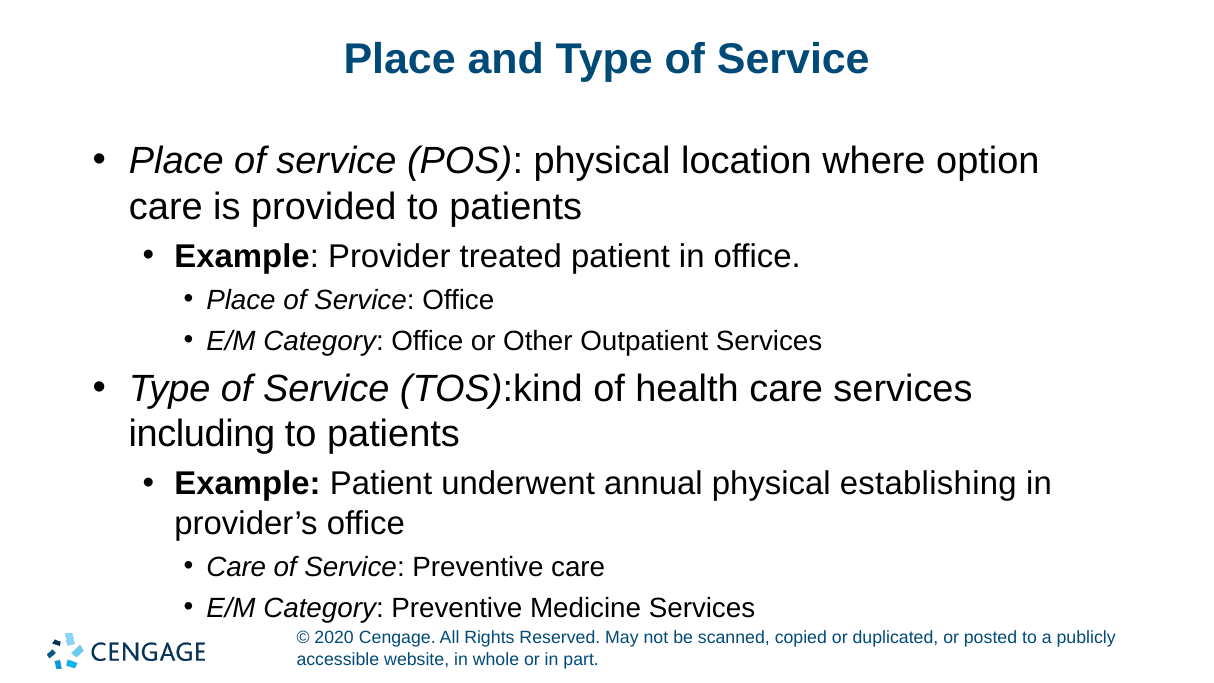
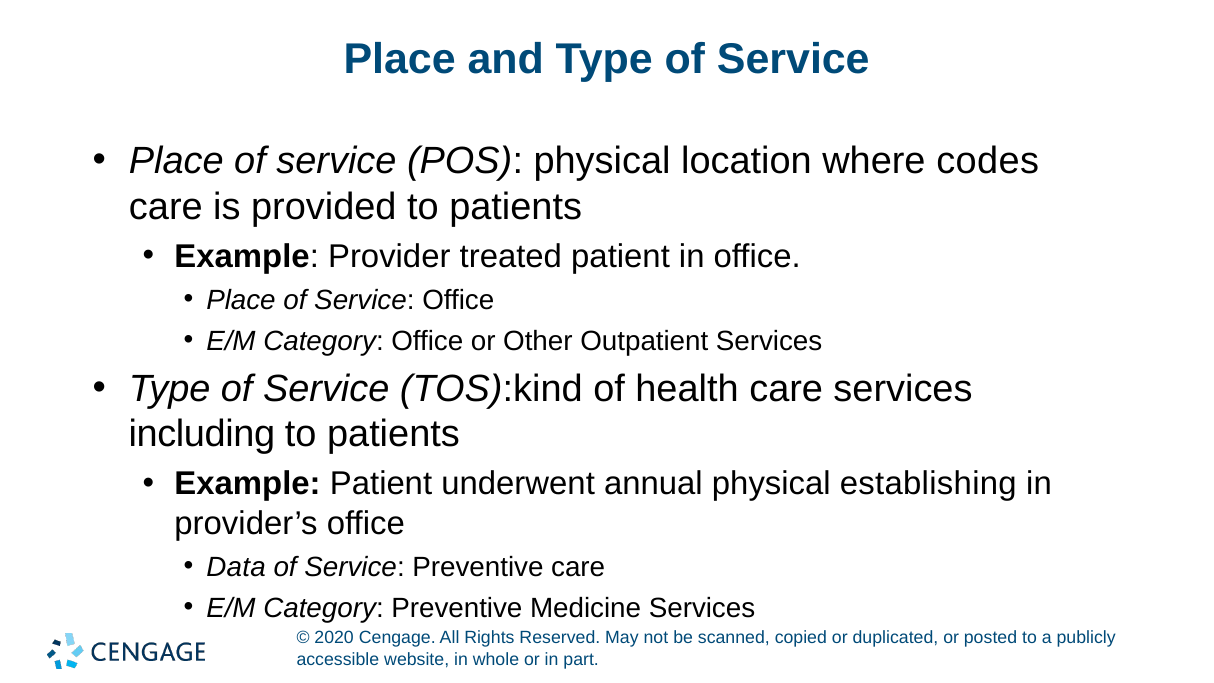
option: option -> codes
Care at (236, 567): Care -> Data
